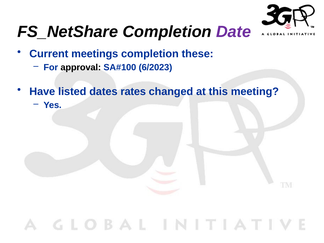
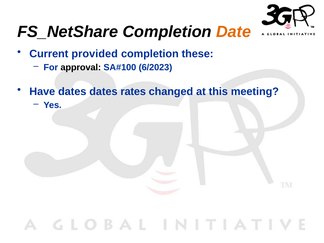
Date colour: purple -> orange
meetings: meetings -> provided
Have listed: listed -> dates
